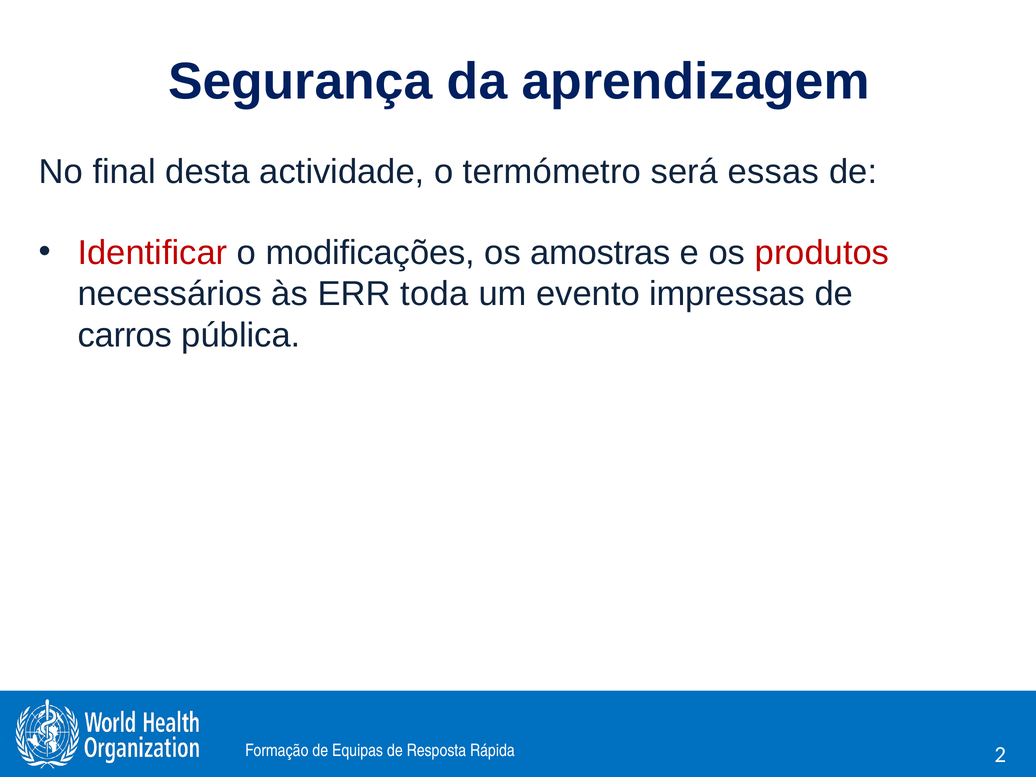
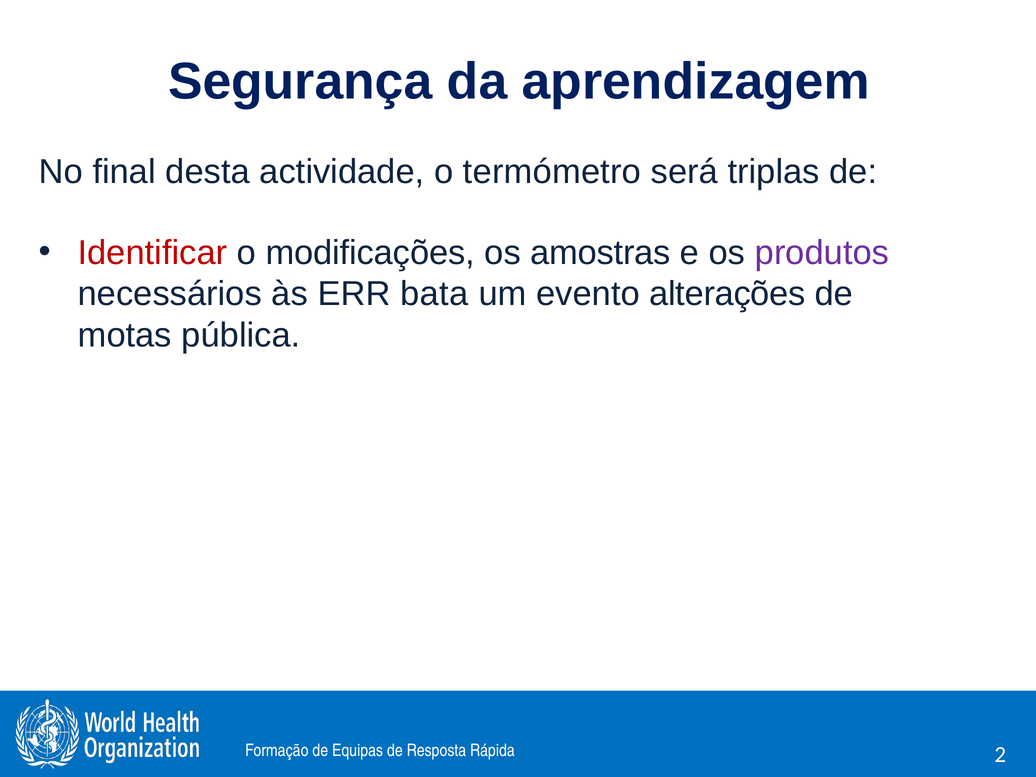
essas: essas -> triplas
produtos colour: red -> purple
toda: toda -> bata
impressas: impressas -> alterações
carros: carros -> motas
